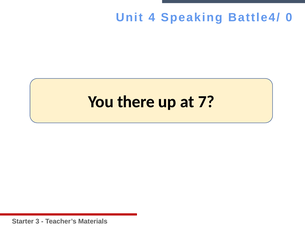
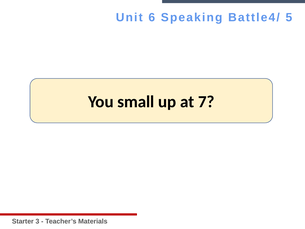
4: 4 -> 6
0: 0 -> 5
there: there -> small
